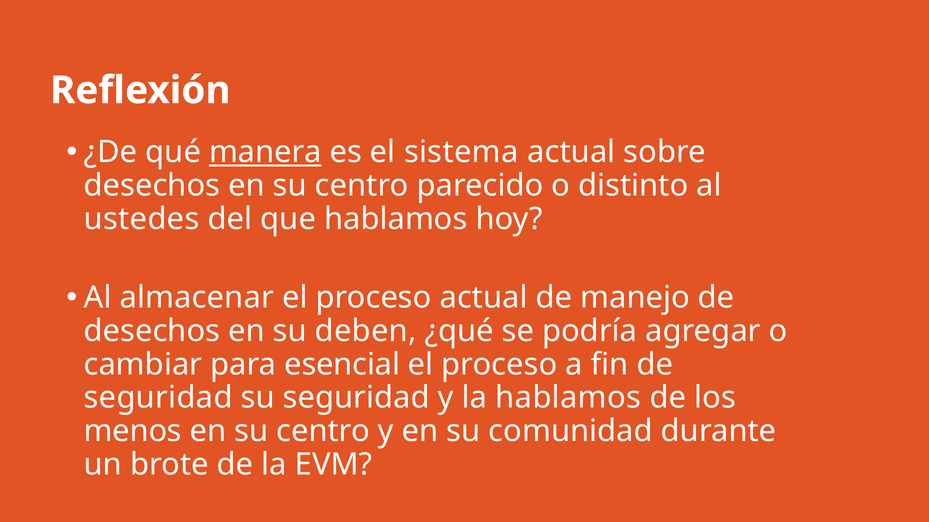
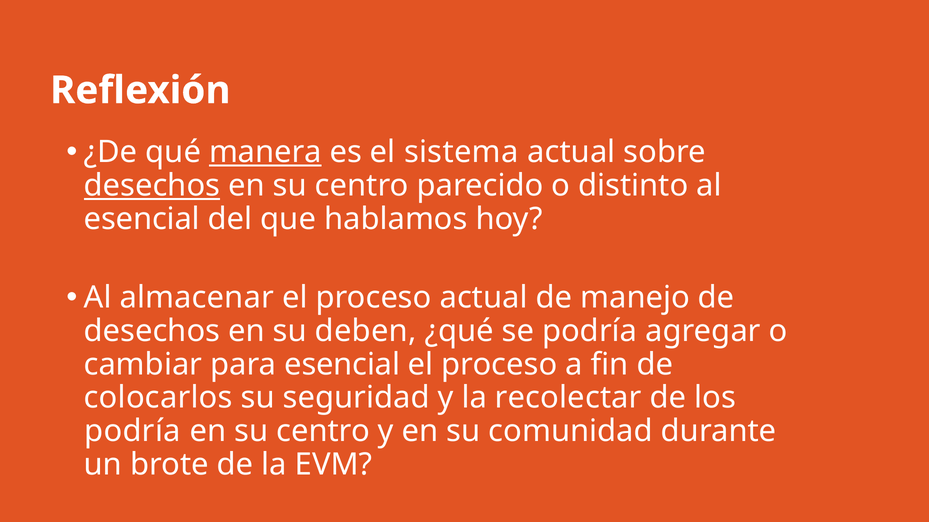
desechos at (152, 186) underline: none -> present
ustedes at (142, 219): ustedes -> esencial
seguridad at (158, 398): seguridad -> colocarlos
la hablamos: hablamos -> recolectar
menos at (133, 432): menos -> podría
